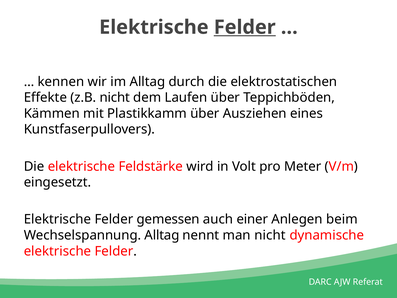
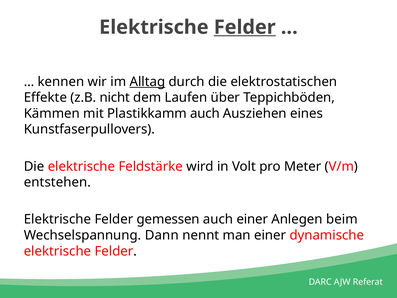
Alltag at (147, 82) underline: none -> present
Plastikkamm über: über -> auch
eingesetzt: eingesetzt -> entstehen
Wechselspannung Alltag: Alltag -> Dann
man nicht: nicht -> einer
